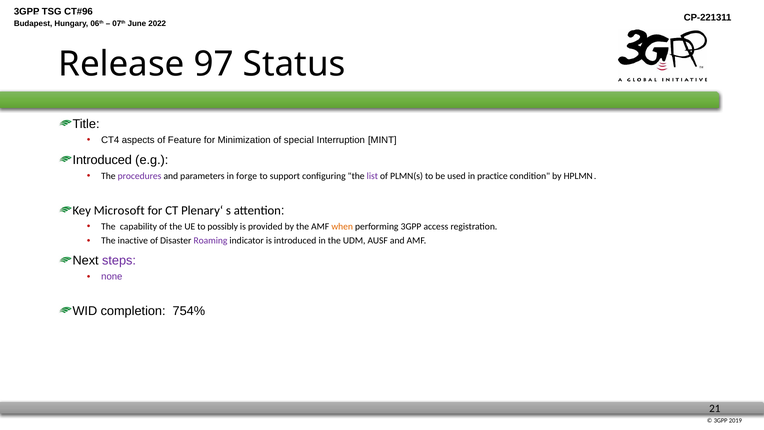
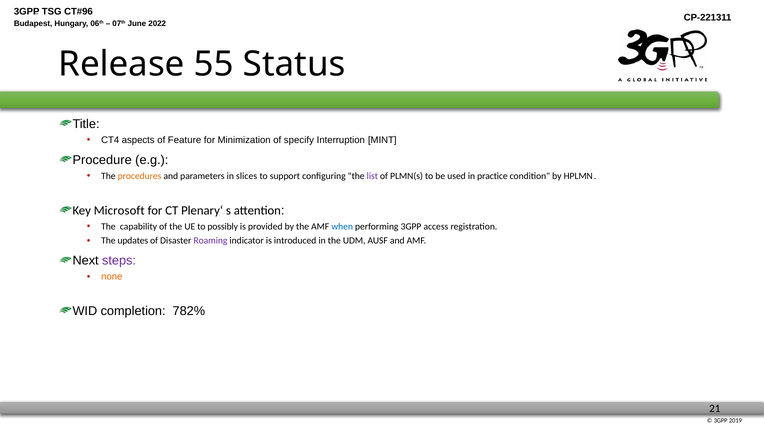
97: 97 -> 55
special: special -> specify
Introduced at (102, 160): Introduced -> Procedure
procedures colour: purple -> orange
forge: forge -> slices
when colour: orange -> blue
inactive: inactive -> updates
none colour: purple -> orange
754%: 754% -> 782%
